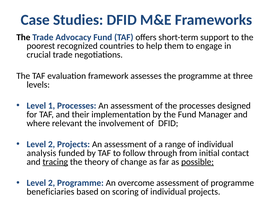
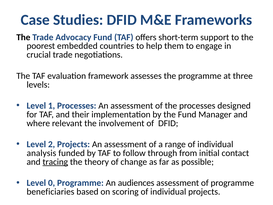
recognized: recognized -> embedded
possible underline: present -> none
2 at (52, 183): 2 -> 0
overcome: overcome -> audiences
